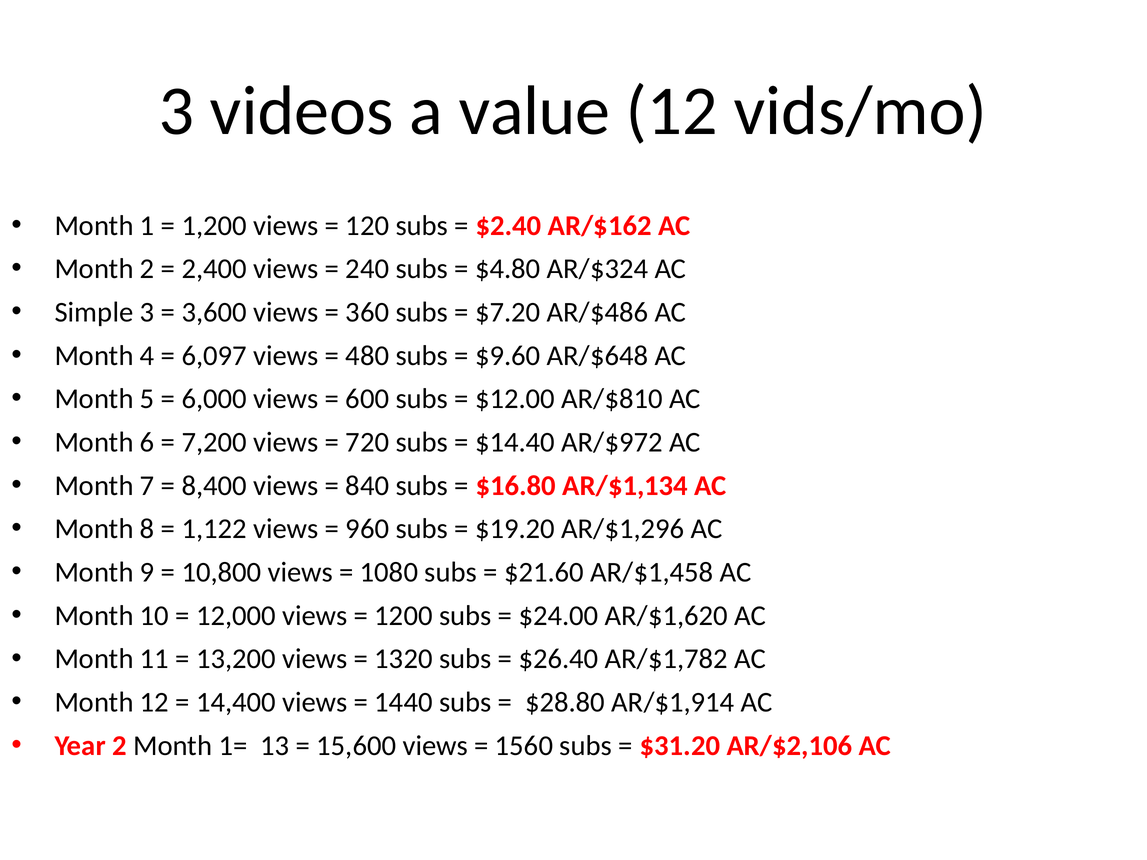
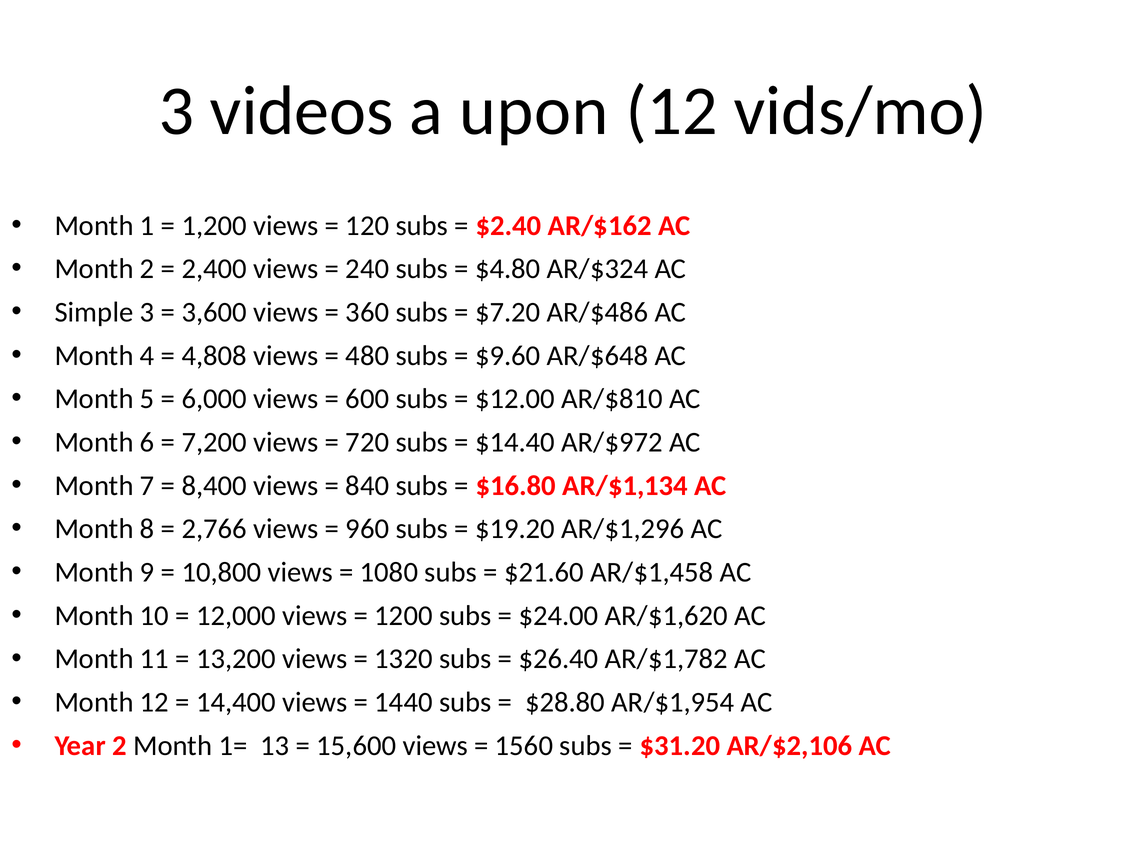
value: value -> upon
6,097: 6,097 -> 4,808
1,122: 1,122 -> 2,766
AR/$1,914: AR/$1,914 -> AR/$1,954
